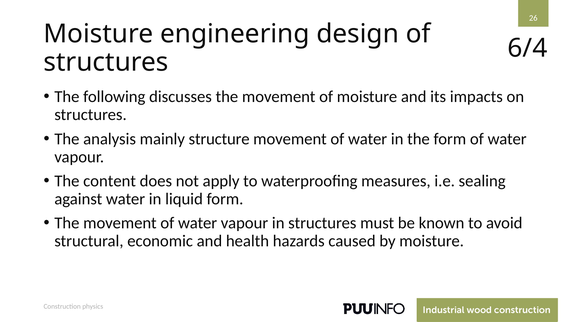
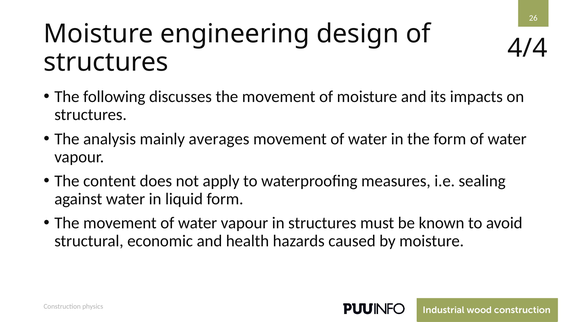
6/4: 6/4 -> 4/4
structure: structure -> averages
